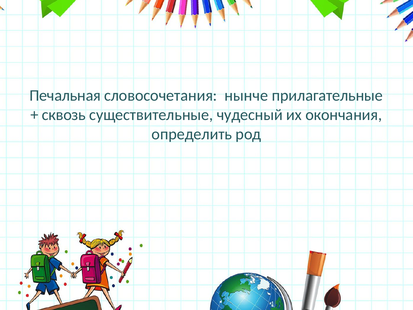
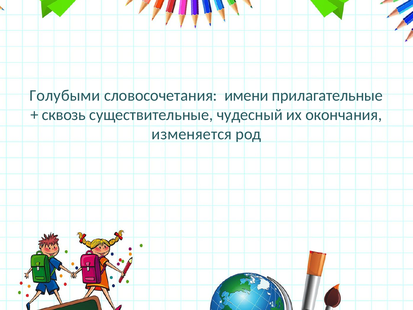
Печальная: Печальная -> Голубыми
нынче: нынче -> имени
определить: определить -> изменяется
